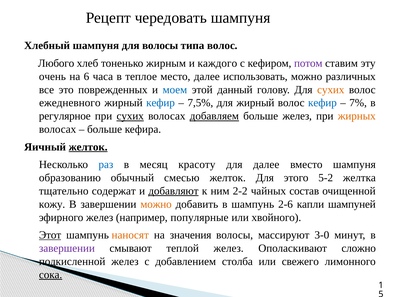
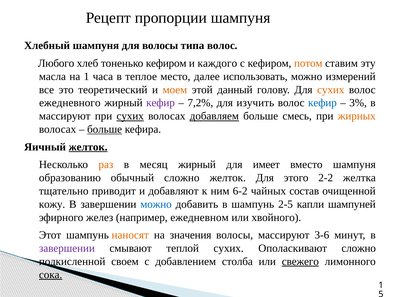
чередовать: чередовать -> пропорции
тоненько жирным: жирным -> кефиром
потом colour: purple -> orange
очень: очень -> масла
на 6: 6 -> 1
различных: различных -> измерений
поврежденных: поврежденных -> теоретический
моем colour: blue -> orange
кефир at (161, 103) colour: blue -> purple
7,5%: 7,5% -> 7,2%
для жирный: жирный -> изучить
7%: 7% -> 3%
регулярное at (65, 116): регулярное -> массируют
больше желез: желез -> смесь
больше at (105, 129) underline: none -> present
раз colour: blue -> orange
месяц красоту: красоту -> жирный
для далее: далее -> имеет
обычный смесью: смесью -> сложно
5-2: 5-2 -> 2-2
содержат: содержат -> приводит
добавляют underline: present -> none
2-2: 2-2 -> 6-2
можно at (156, 204) colour: orange -> blue
2-6: 2-6 -> 2-5
популярные: популярные -> ежедневном
Этот underline: present -> none
3-0: 3-0 -> 3-6
теплой желез: желез -> сухих
подкисленной желез: желез -> своем
свежего underline: none -> present
